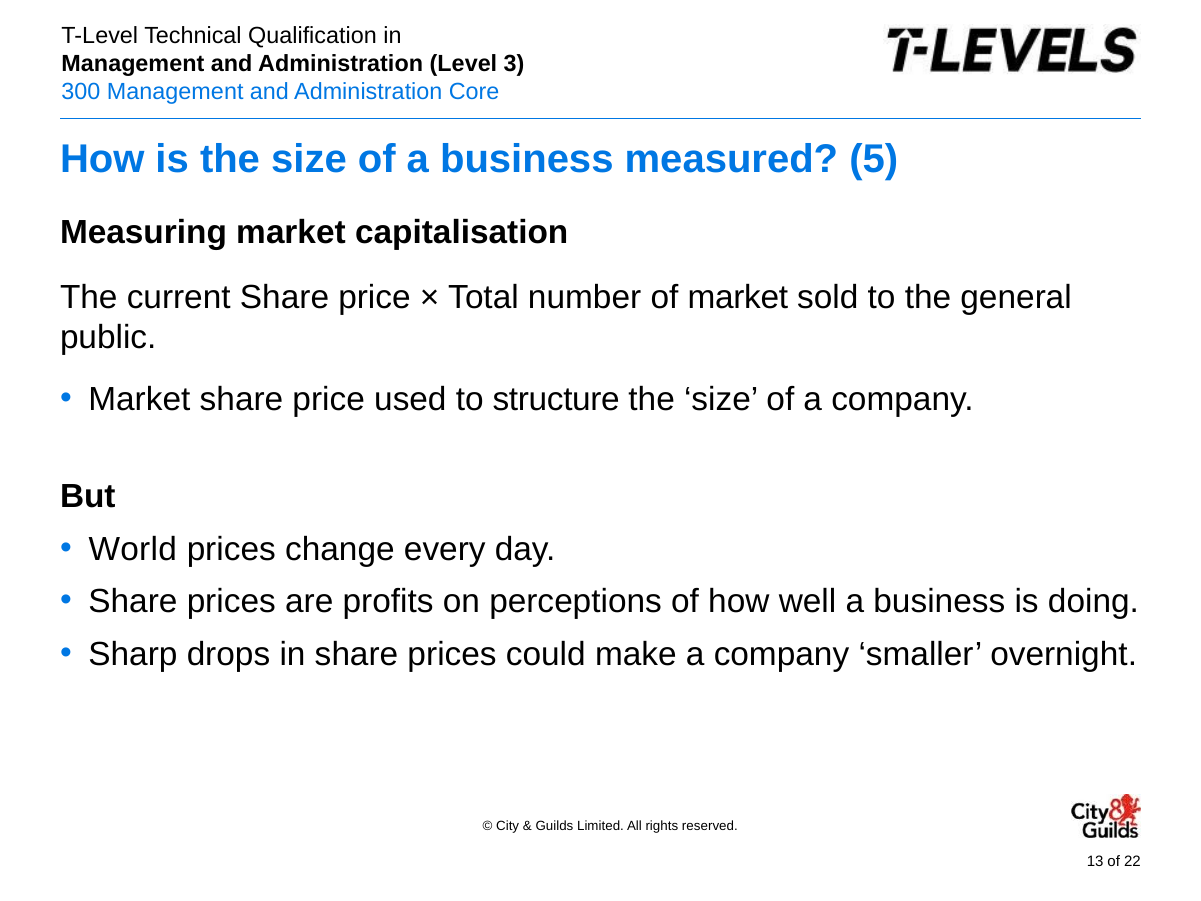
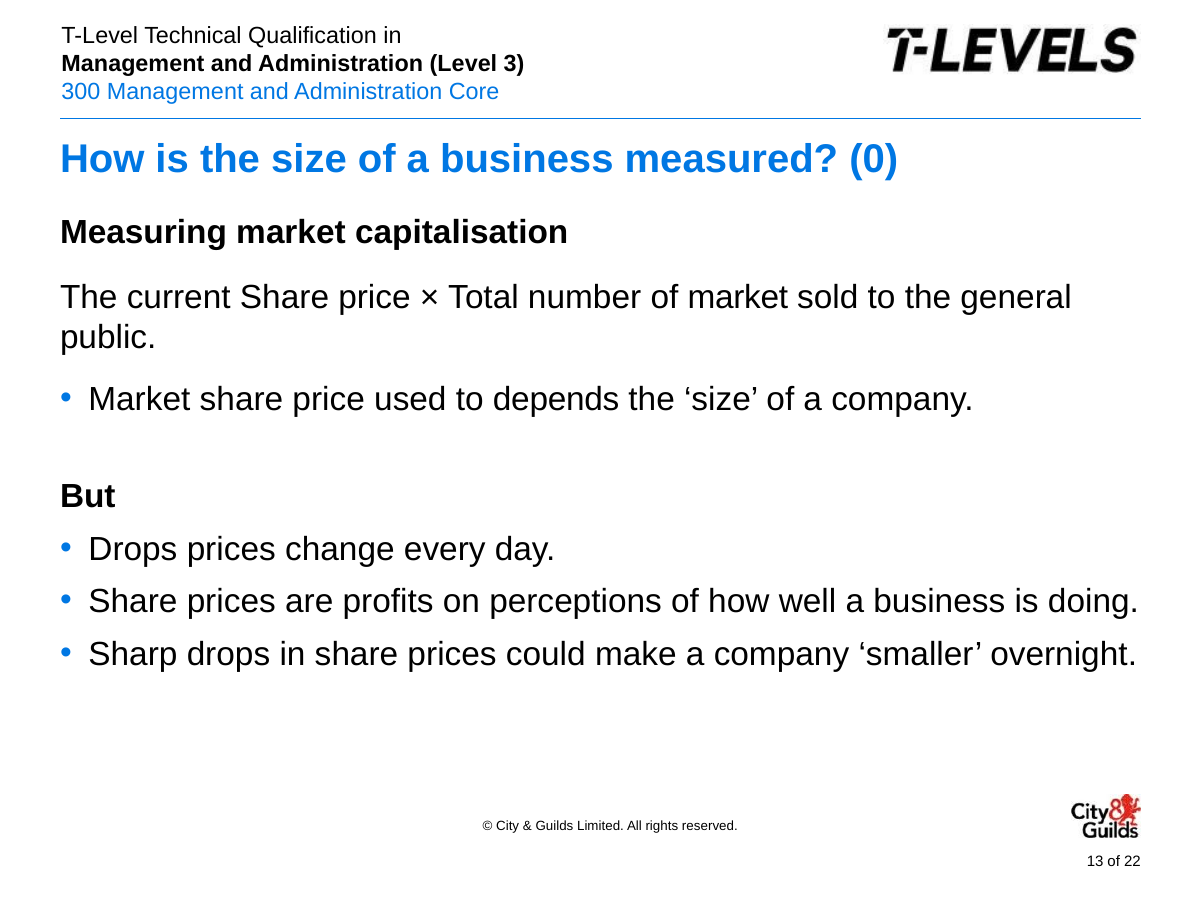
5: 5 -> 0
structure: structure -> depends
World at (133, 549): World -> Drops
